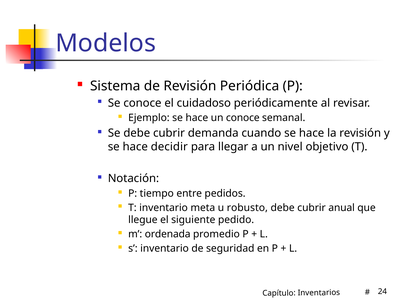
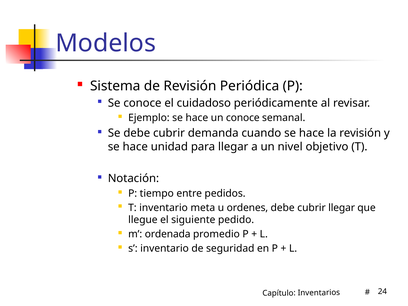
decidir: decidir -> unidad
robusto: robusto -> ordenes
cubrir anual: anual -> llegar
